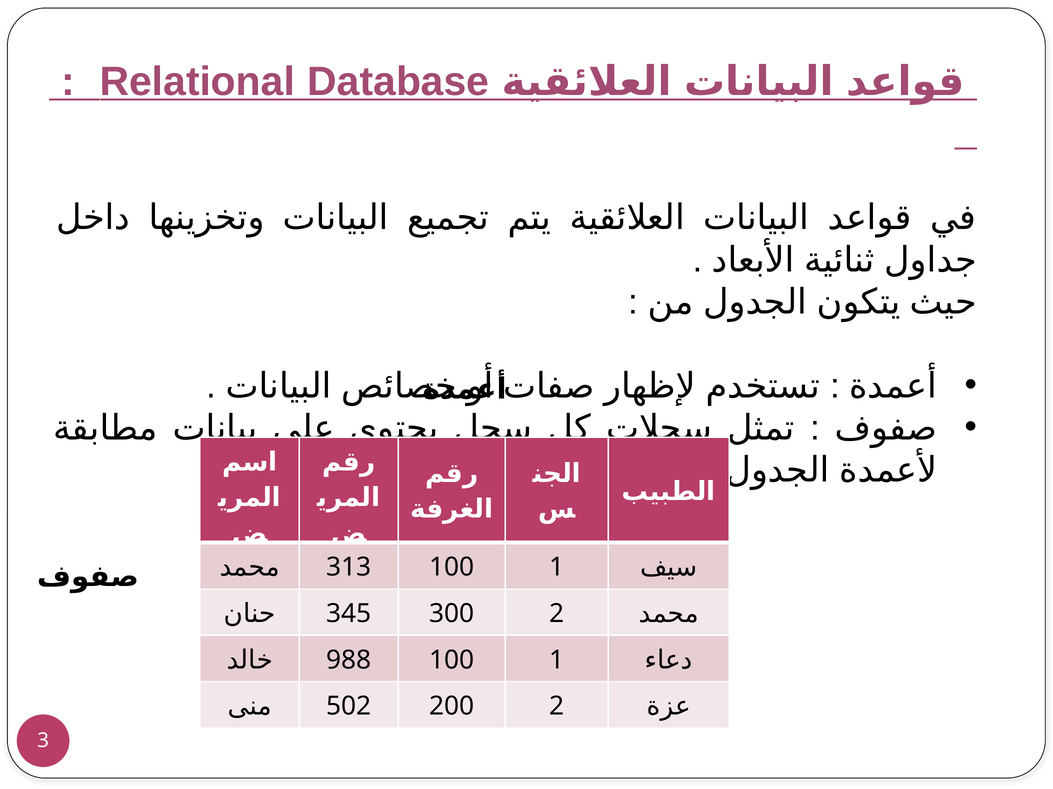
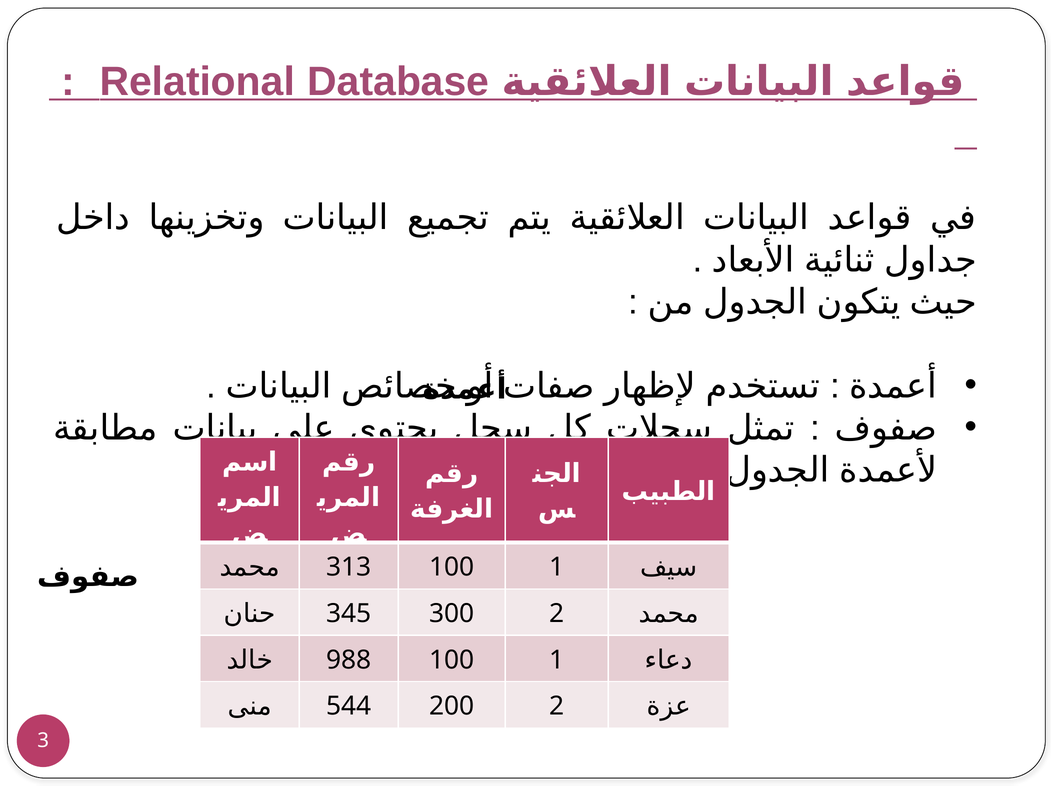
502: 502 -> 544
